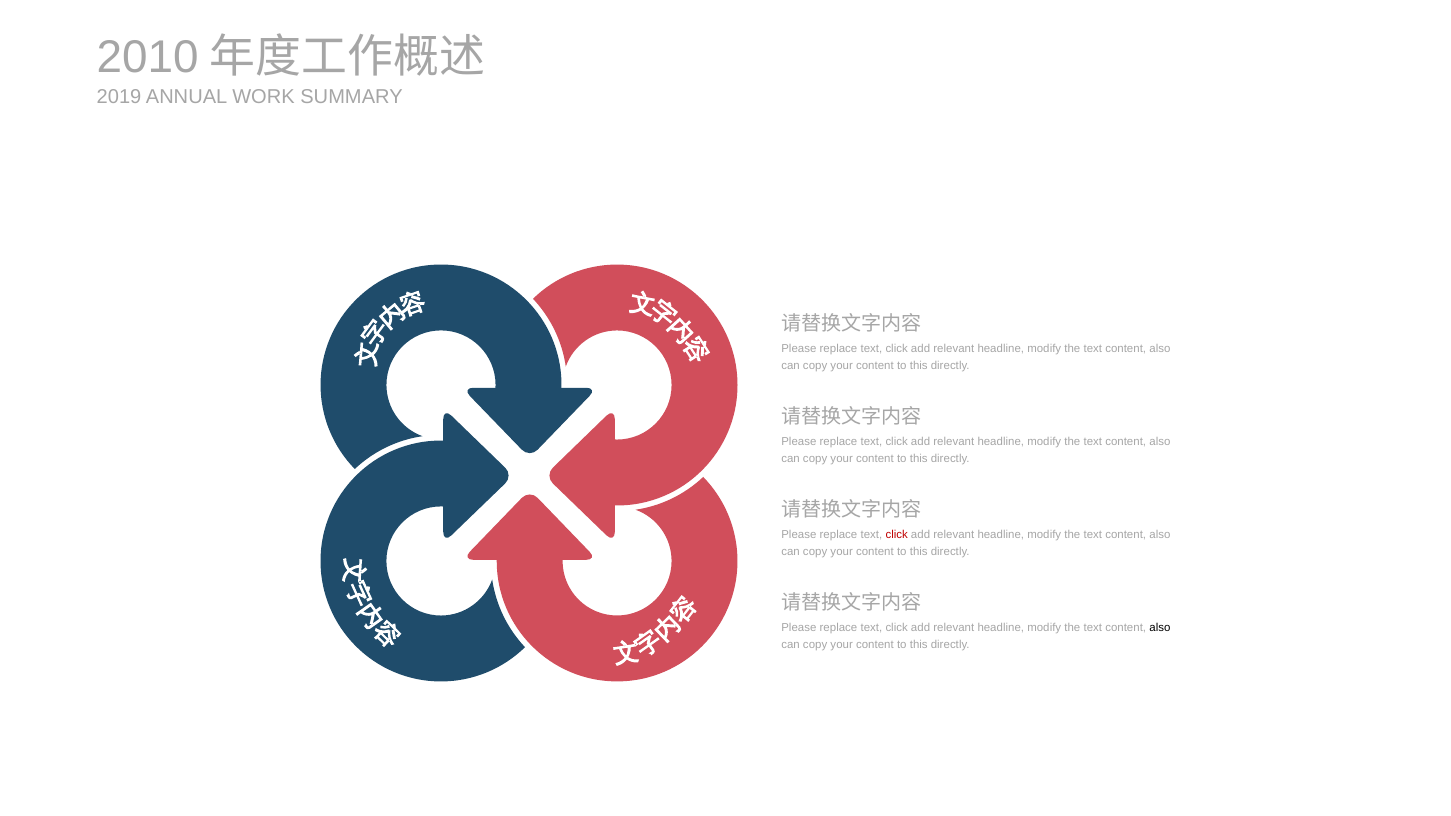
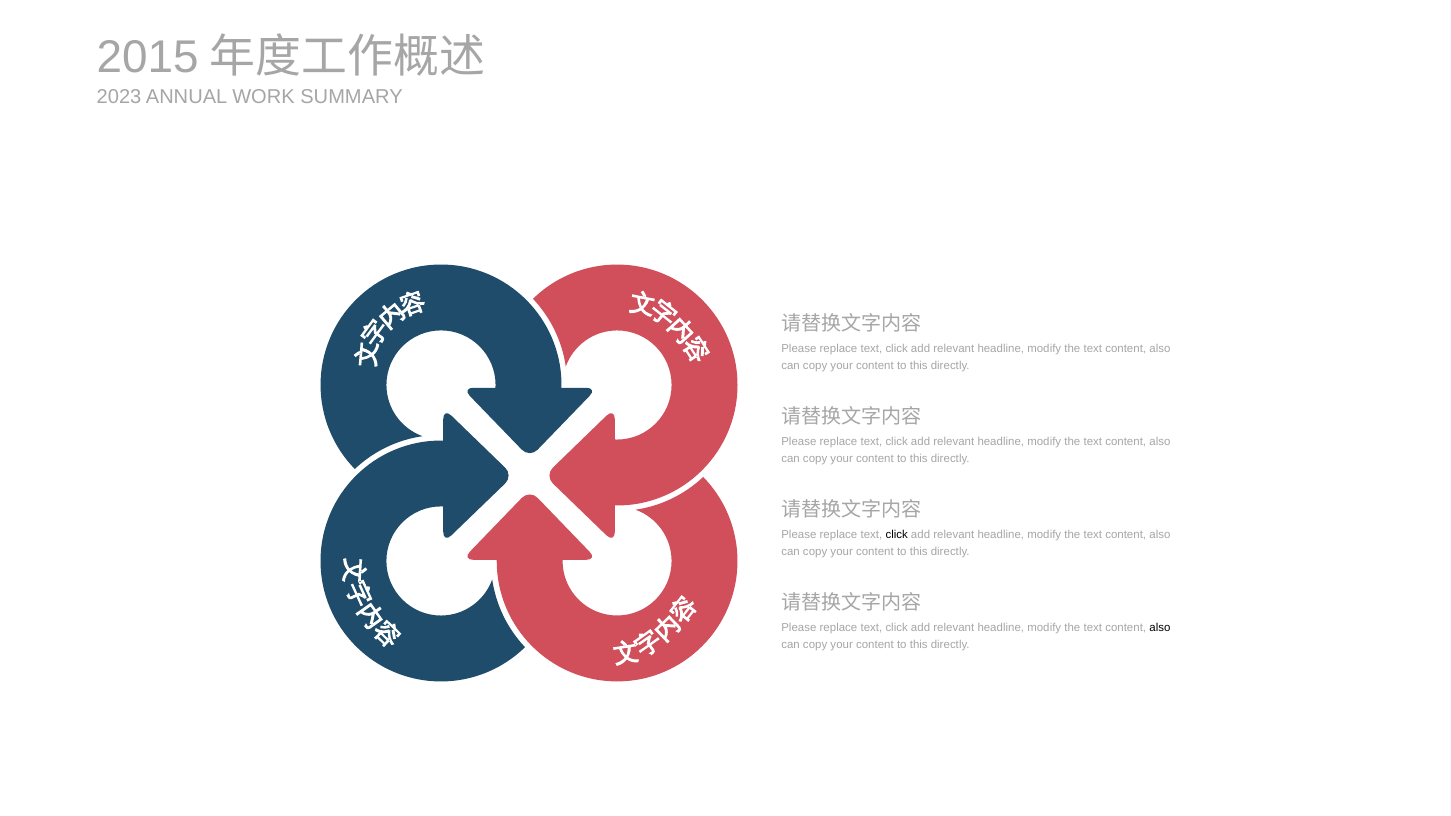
2010: 2010 -> 2015
2019: 2019 -> 2023
click at (897, 535) colour: red -> black
